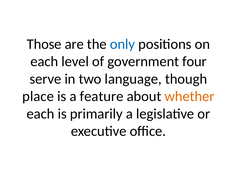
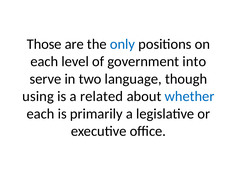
four: four -> into
place: place -> using
feature: feature -> related
whether colour: orange -> blue
